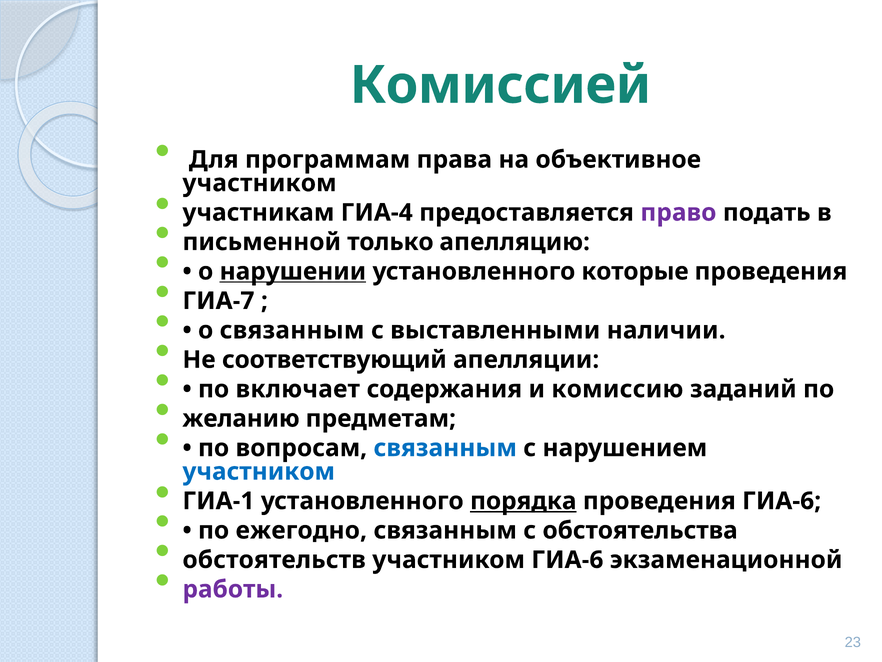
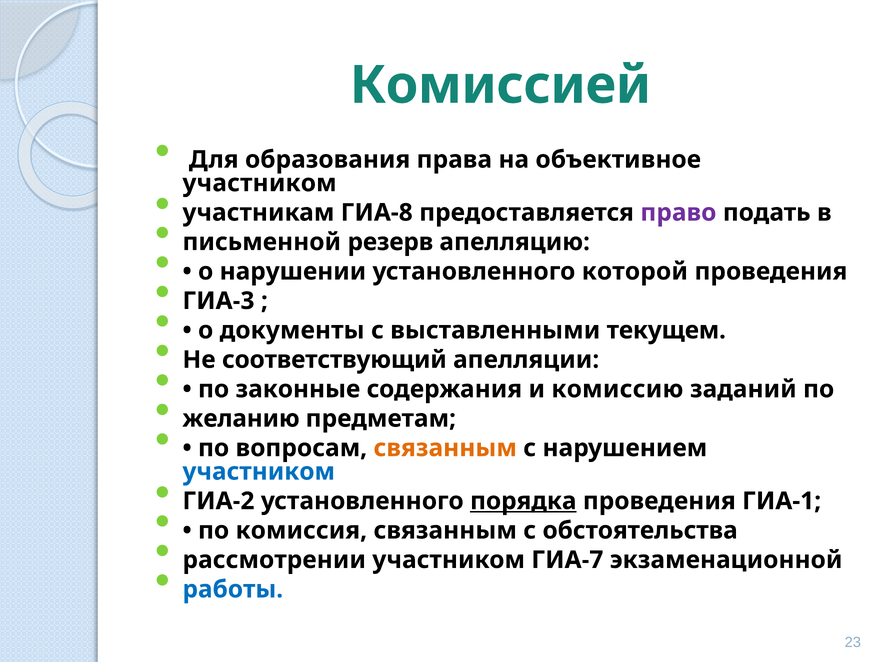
программам: программам -> образования
ГИА-4: ГИА-4 -> ГИА-8
только: только -> резерв
нарушении underline: present -> none
которые: которые -> которой
ГИА-7: ГИА-7 -> ГИА-3
о связанным: связанным -> документы
наличии: наличии -> текущем
включает: включает -> законные
связанным at (445, 448) colour: blue -> orange
ГИА-1: ГИА-1 -> ГИА-2
проведения ГИА-6: ГИА-6 -> ГИА-1
ежегодно: ежегодно -> комиссия
обстоятельств: обстоятельств -> рассмотрении
участником ГИА-6: ГИА-6 -> ГИА-7
работы colour: purple -> blue
